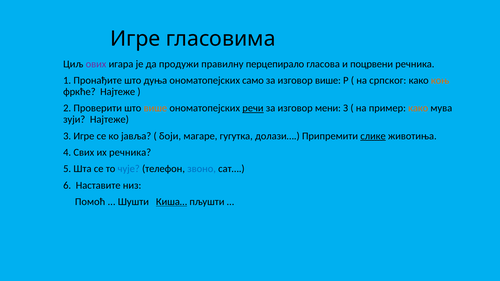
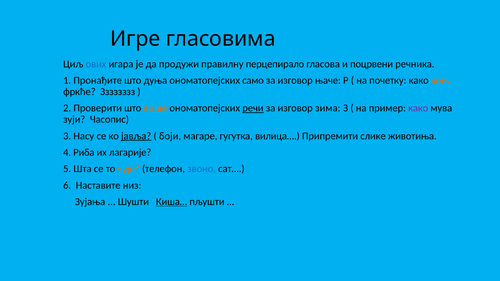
ових colour: purple -> blue
изговор више: више -> њаче
српског: српског -> почетку
фркће Најтеже: Најтеже -> Зззззззз
мени: мени -> зима
како at (418, 108) colour: orange -> purple
зуји Најтеже: Најтеже -> Часопис
3 Игре: Игре -> Насу
јавља underline: none -> present
долази…: долази… -> вилица…
слике underline: present -> none
Свих: Свих -> Риба
их речника: речника -> лагарије
чује colour: blue -> orange
Помоћ: Помоћ -> Зујања
